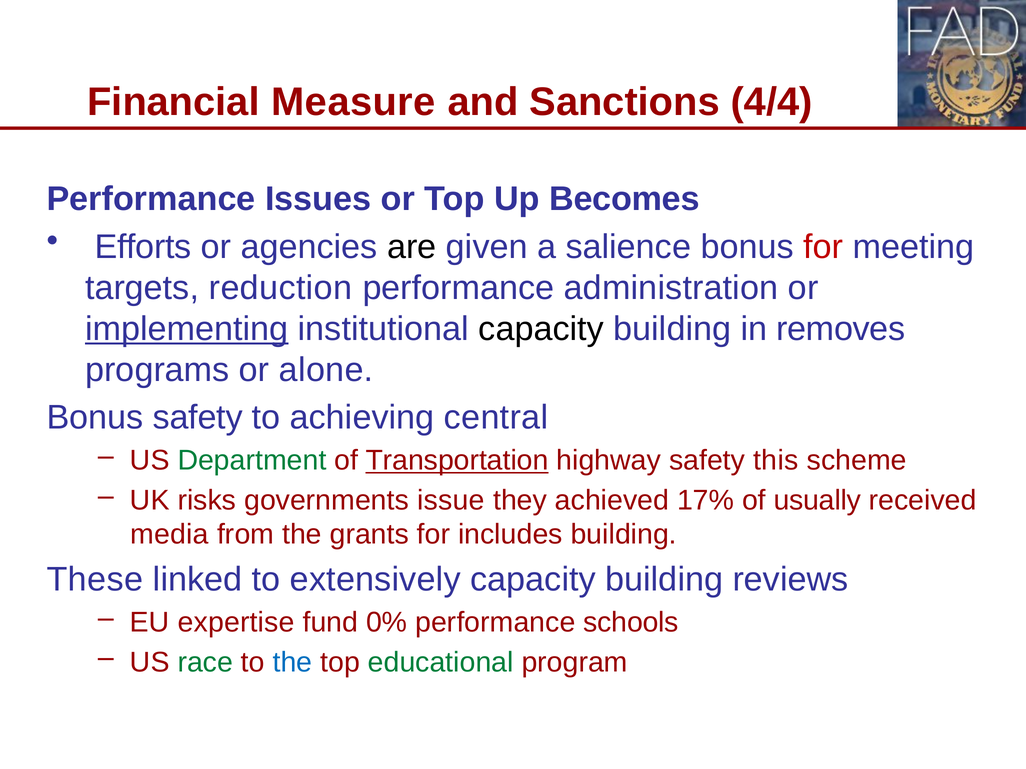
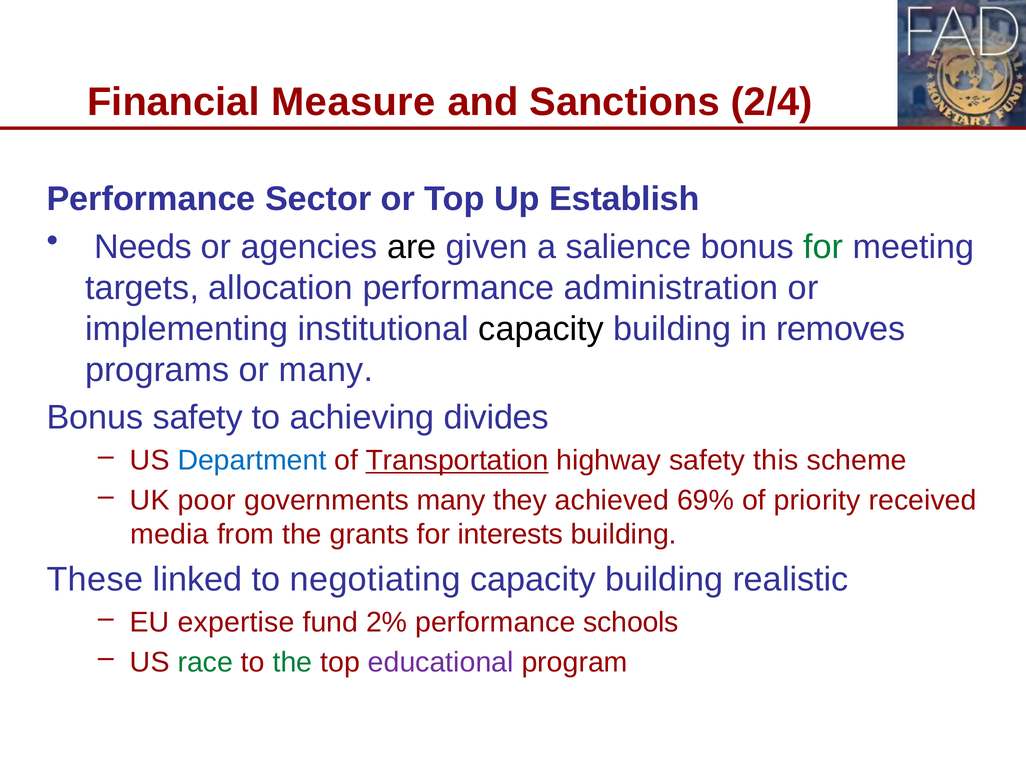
4/4: 4/4 -> 2/4
Issues: Issues -> Sector
Becomes: Becomes -> Establish
Efforts: Efforts -> Needs
for at (823, 247) colour: red -> green
reduction: reduction -> allocation
implementing underline: present -> none
or alone: alone -> many
central: central -> divides
Department colour: green -> blue
risks: risks -> poor
governments issue: issue -> many
17%: 17% -> 69%
usually: usually -> priority
includes: includes -> interests
extensively: extensively -> negotiating
reviews: reviews -> realistic
0%: 0% -> 2%
the at (292, 663) colour: blue -> green
educational colour: green -> purple
